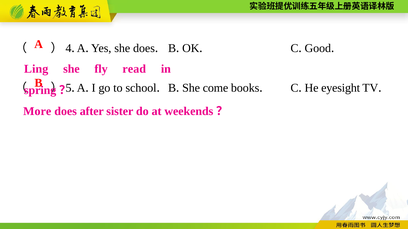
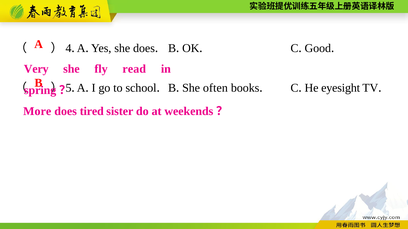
Ling: Ling -> Very
come: come -> often
after: after -> tired
